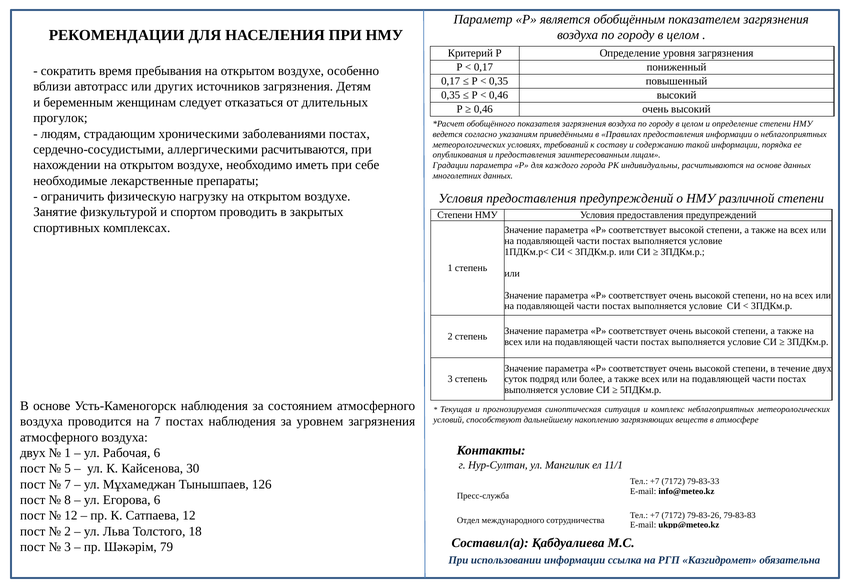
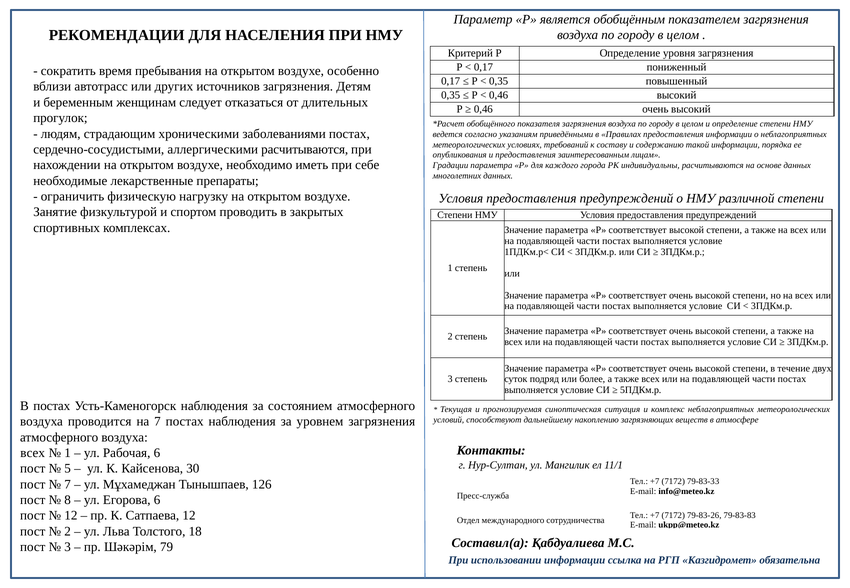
В основе: основе -> постах
двух at (33, 453): двух -> всех
